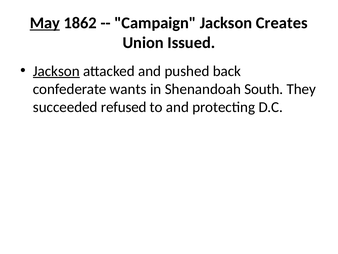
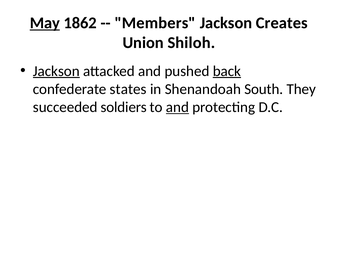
Campaign: Campaign -> Members
Issued: Issued -> Shiloh
back underline: none -> present
wants: wants -> states
refused: refused -> soldiers
and at (177, 107) underline: none -> present
